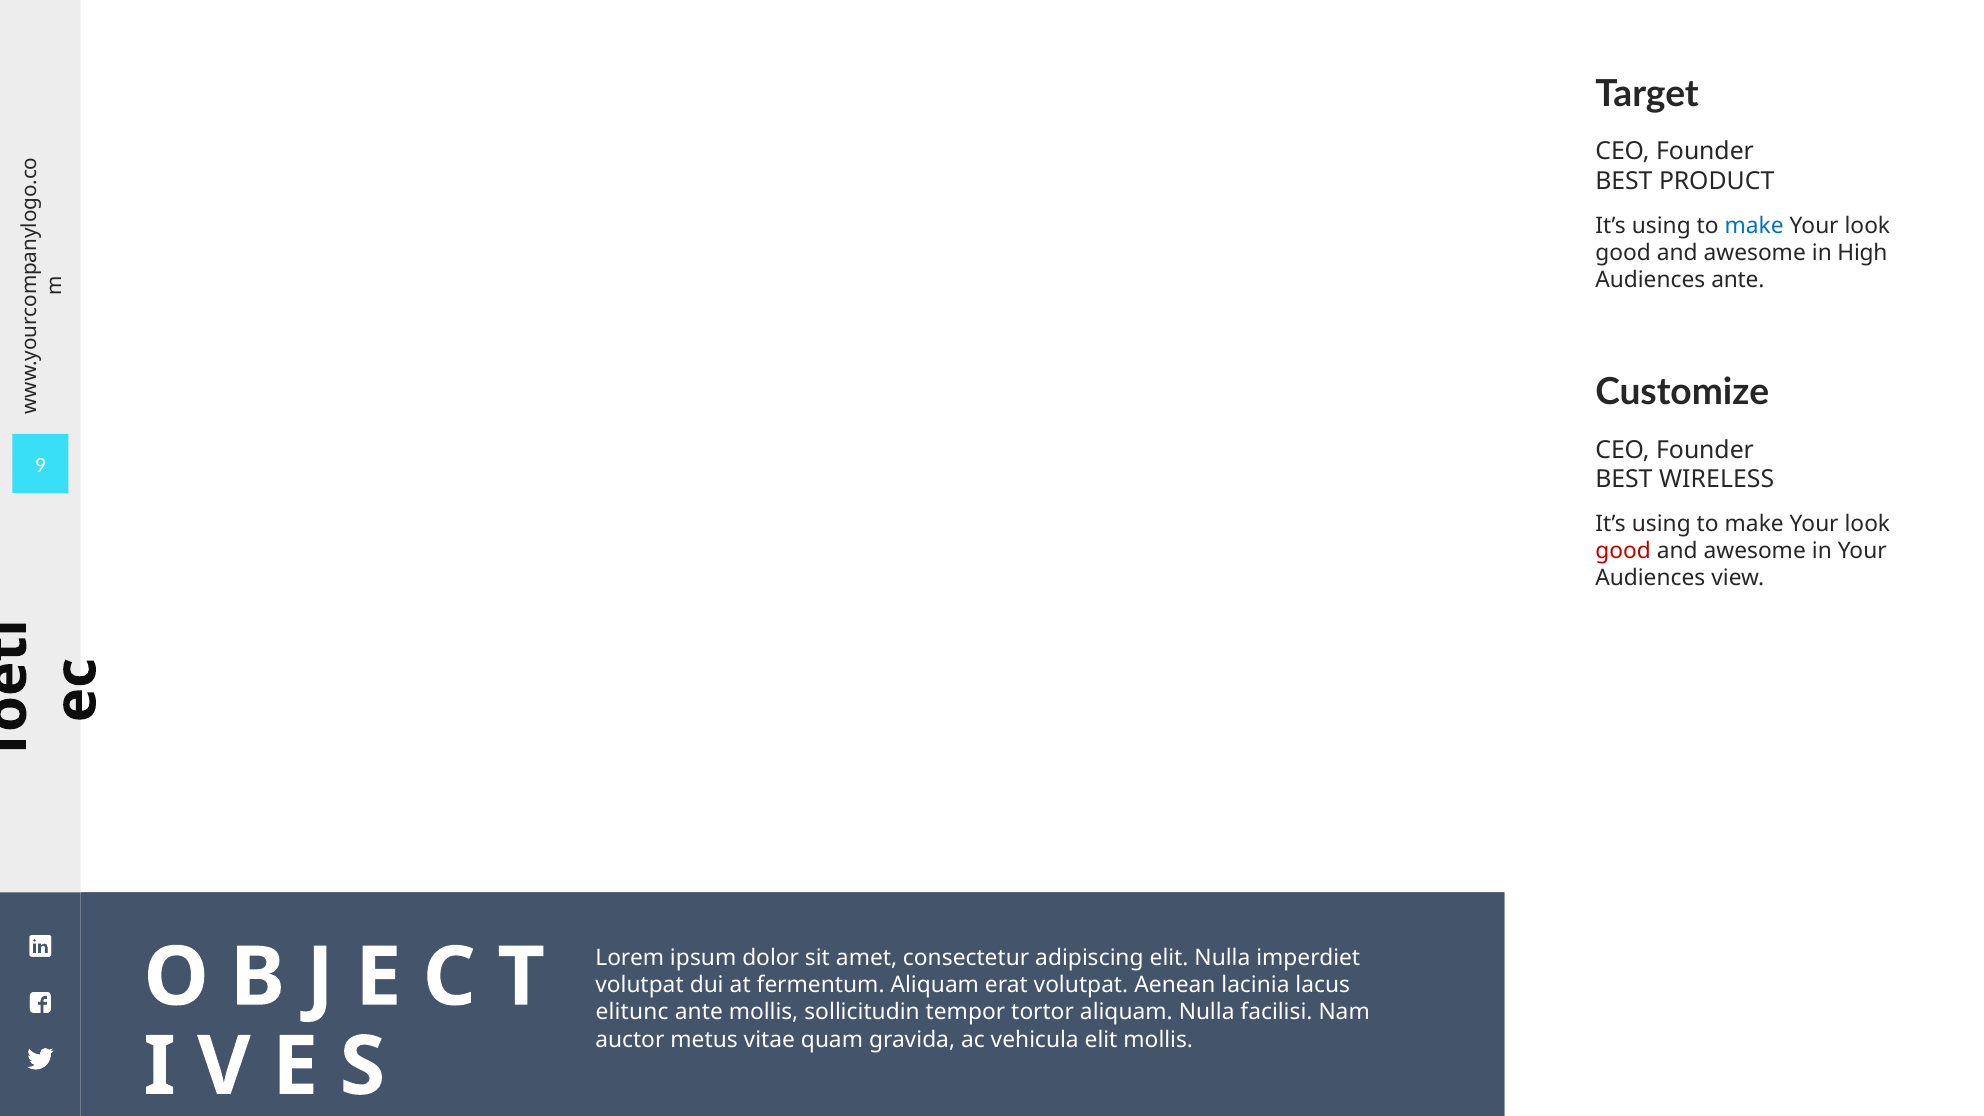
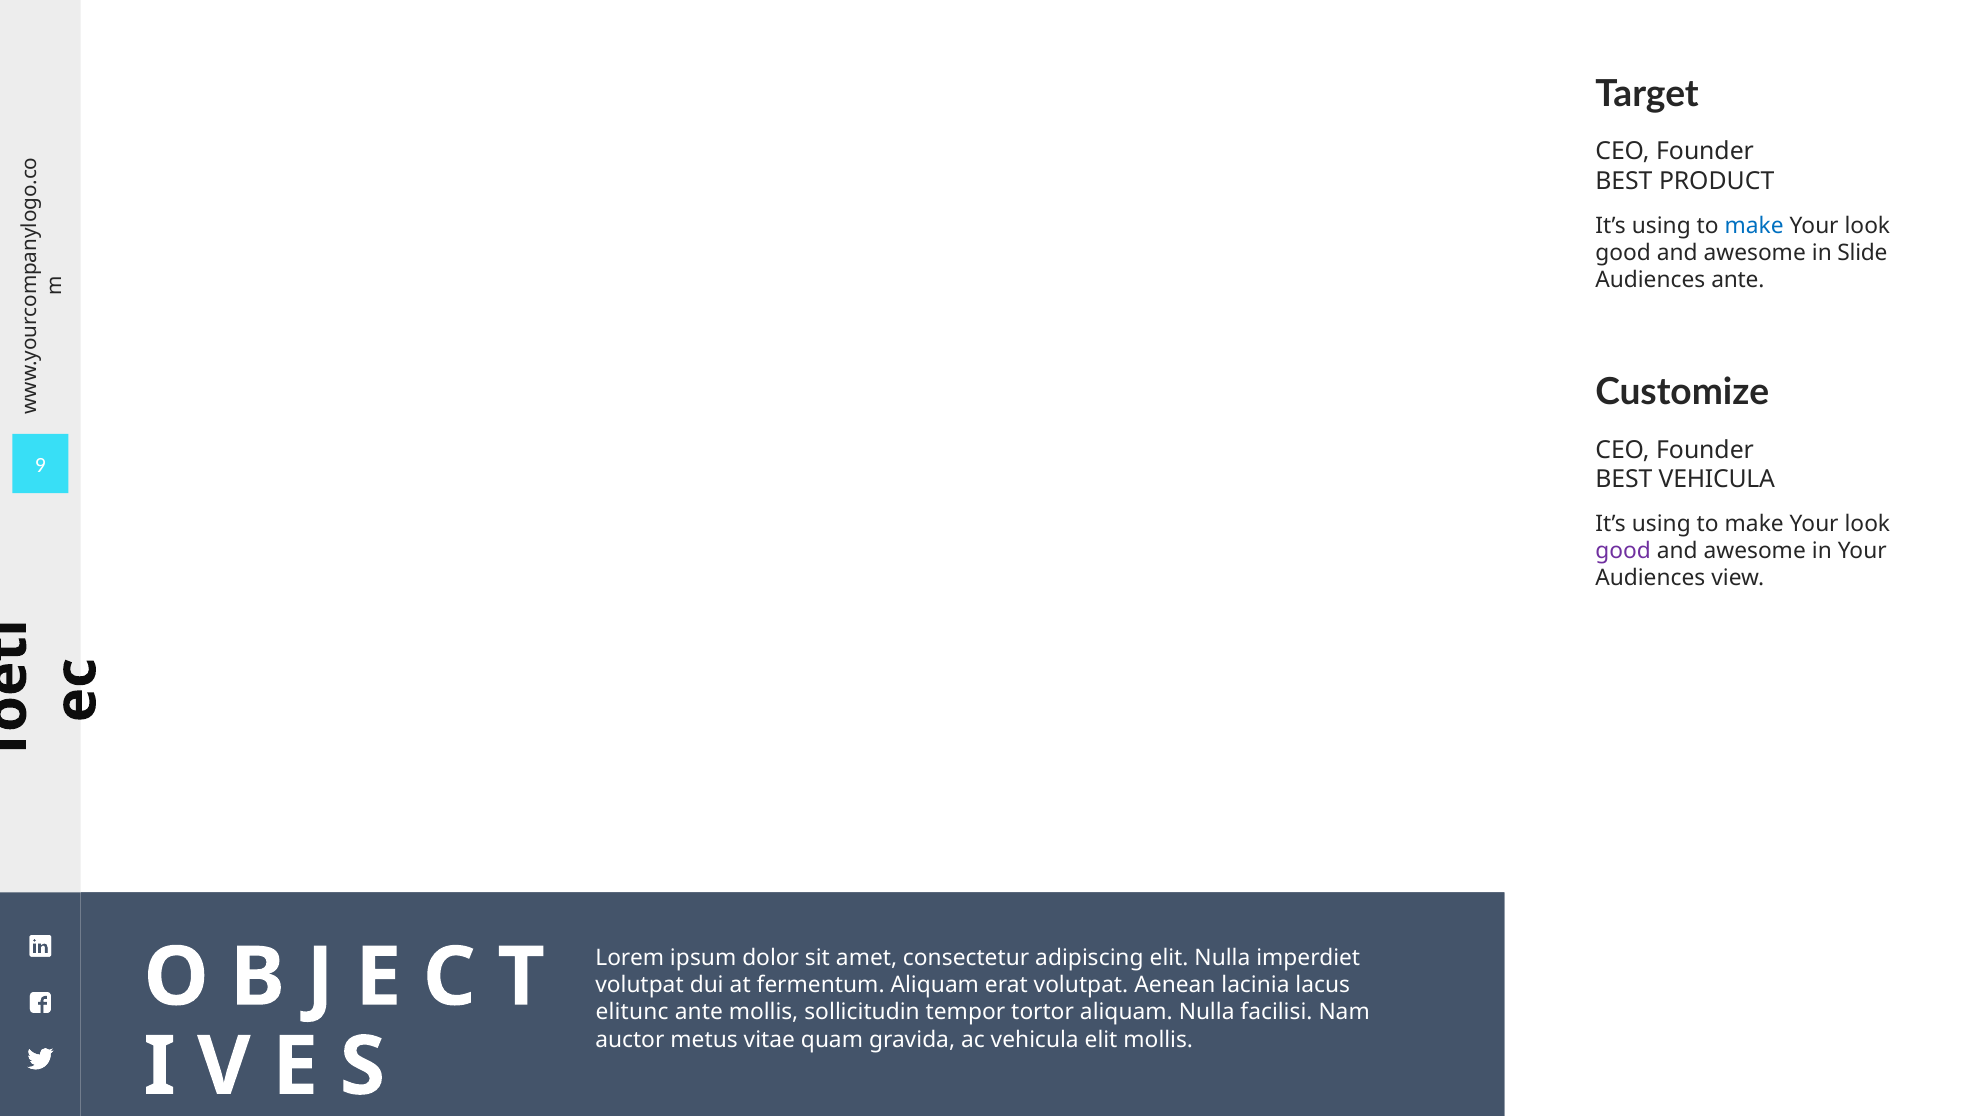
High: High -> Slide
BEST WIRELESS: WIRELESS -> VEHICULA
good at (1623, 551) colour: red -> purple
